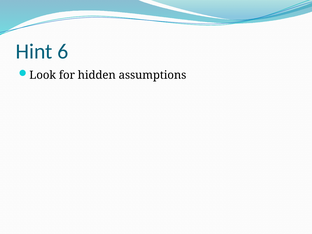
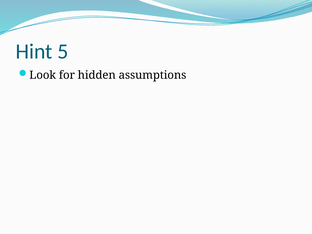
6: 6 -> 5
